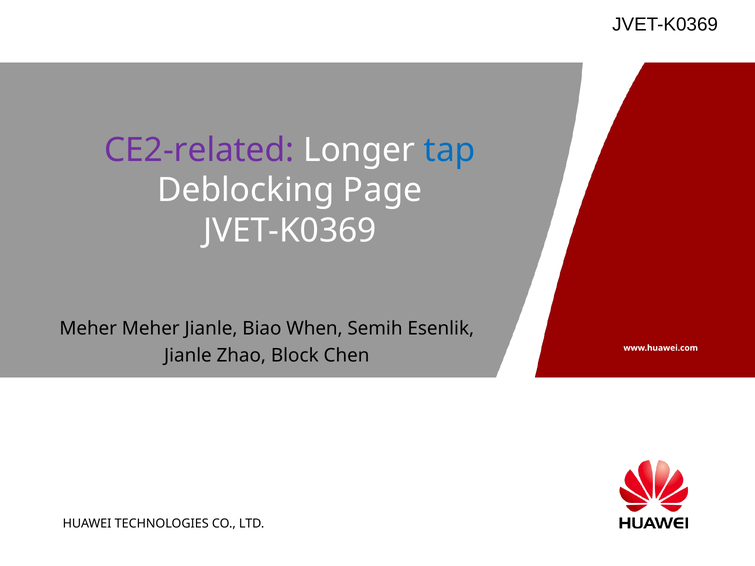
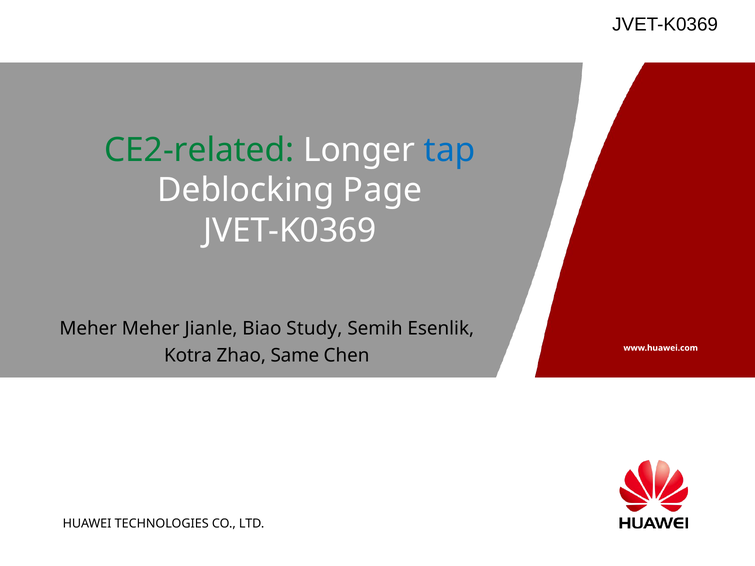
CE2-related colour: purple -> green
When: When -> Study
Jianle at (188, 356): Jianle -> Kotra
Block: Block -> Same
